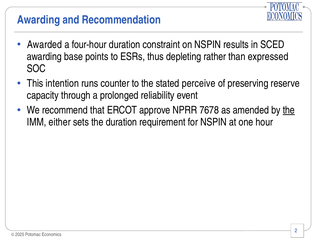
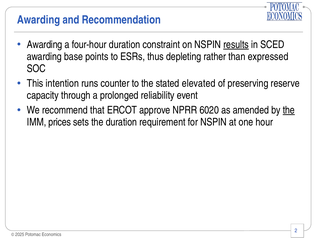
Awarded at (45, 44): Awarded -> Awarding
results underline: none -> present
perceive: perceive -> elevated
7678: 7678 -> 6020
either: either -> prices
